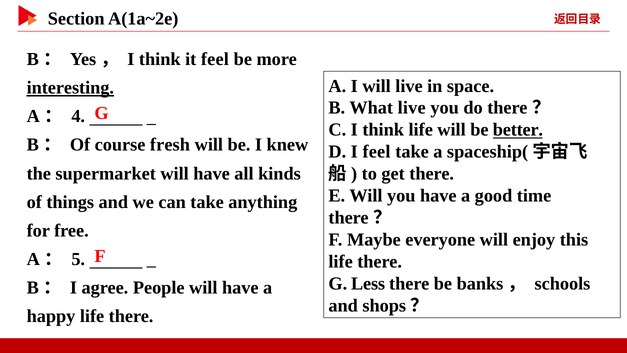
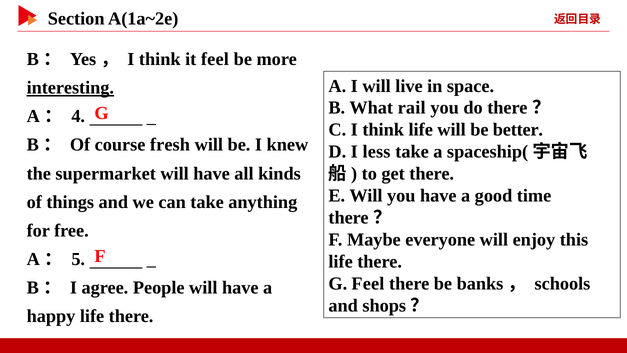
What live: live -> rail
better underline: present -> none
I feel: feel -> less
G Less: Less -> Feel
